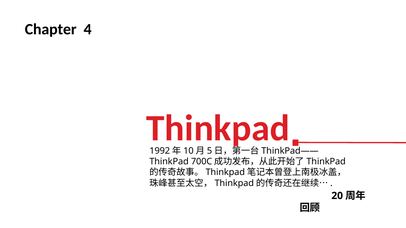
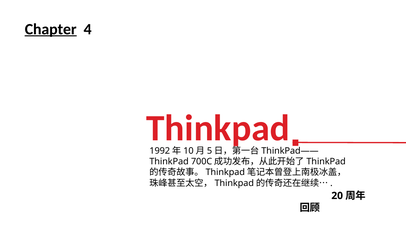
Chapter underline: none -> present
